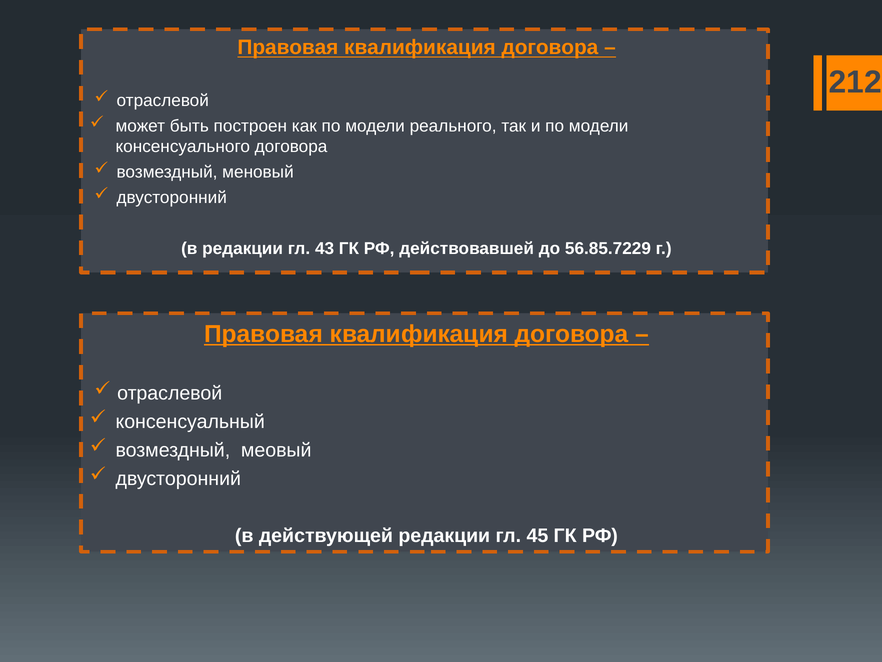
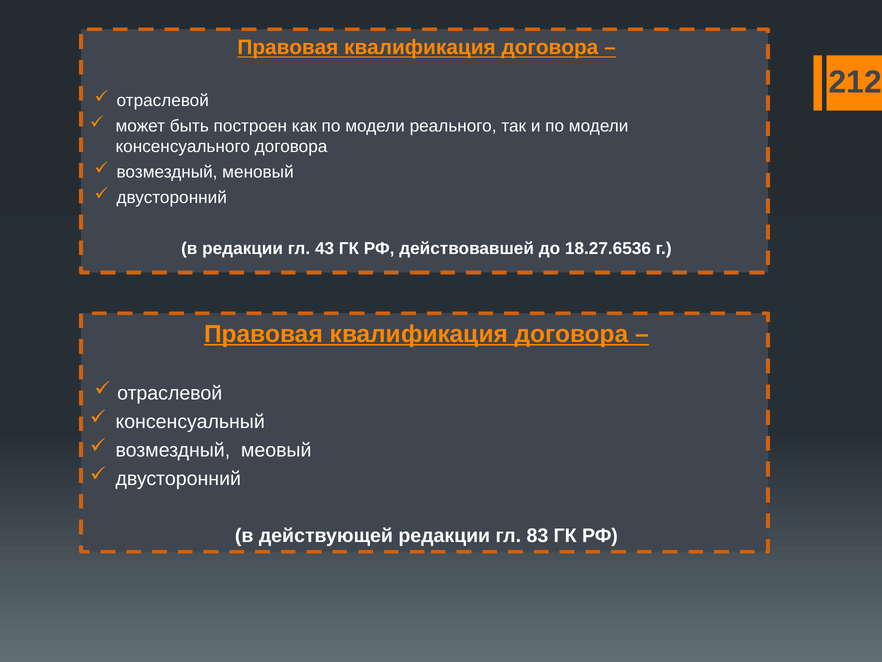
56.85.7229: 56.85.7229 -> 18.27.6536
45: 45 -> 83
